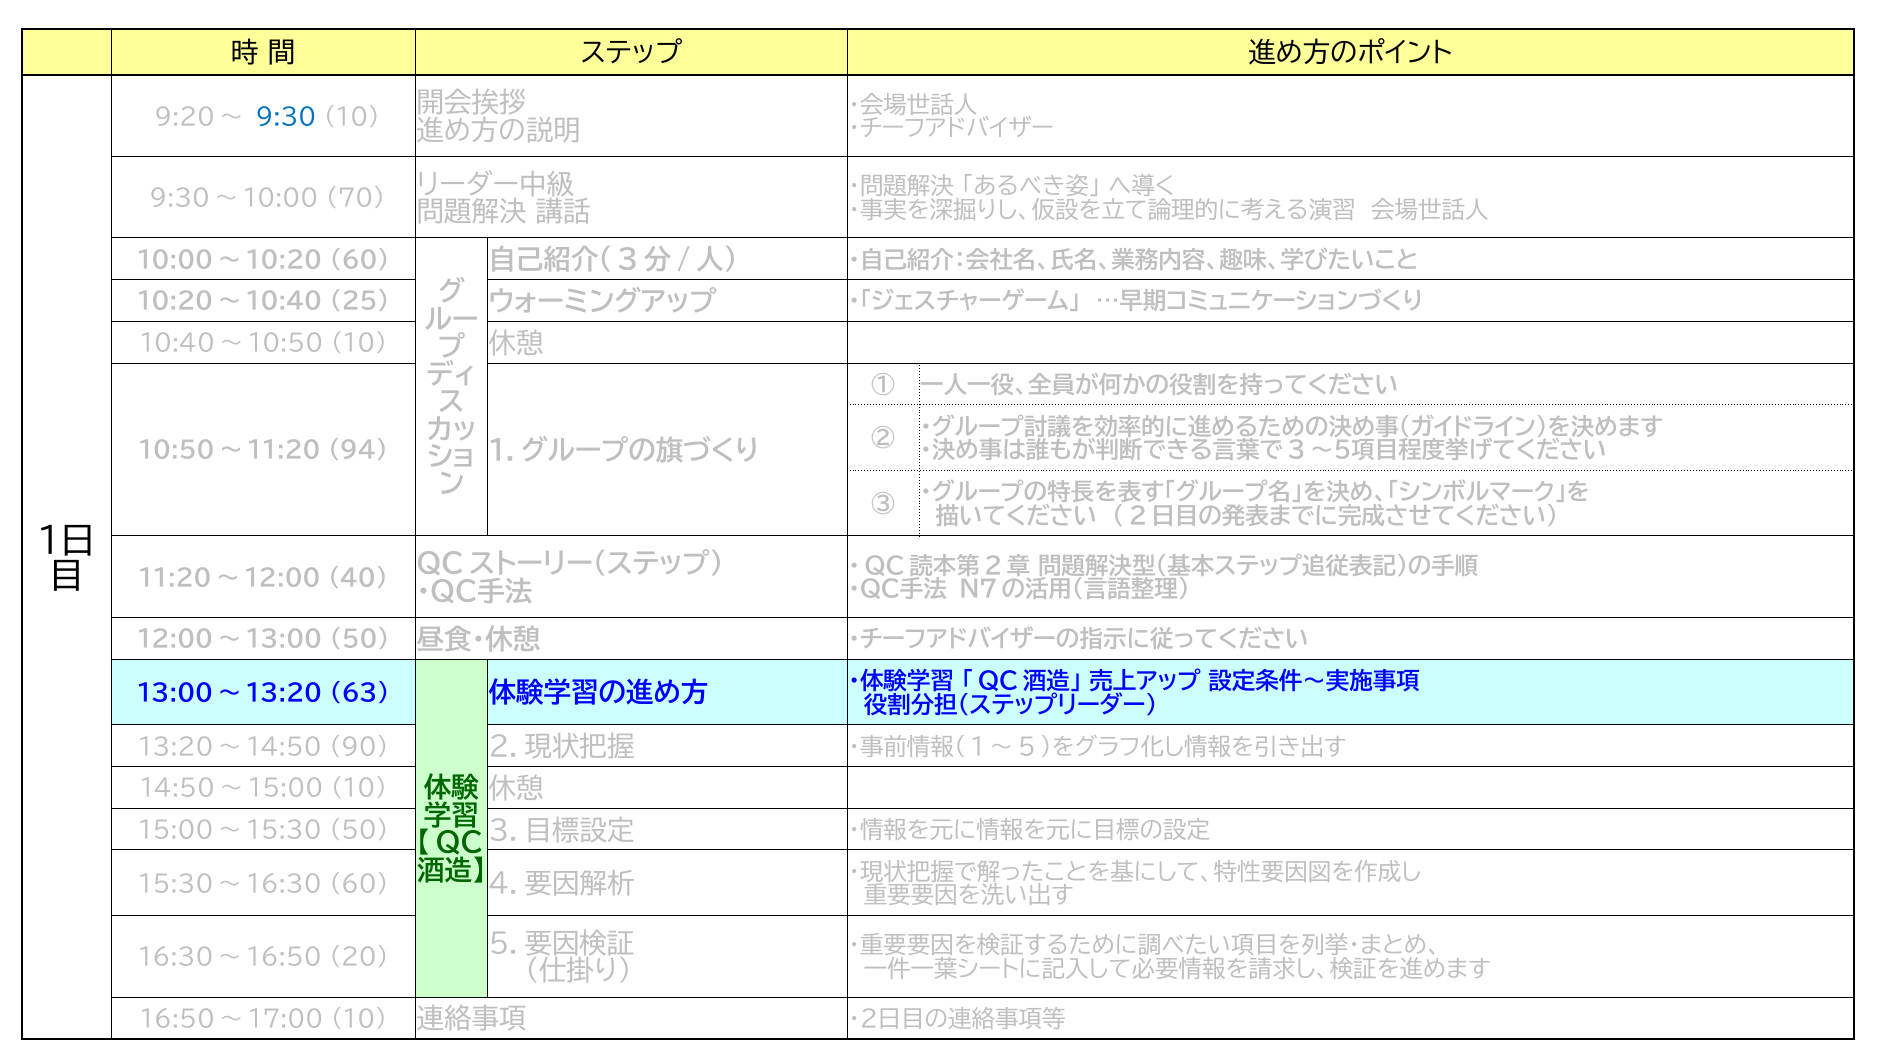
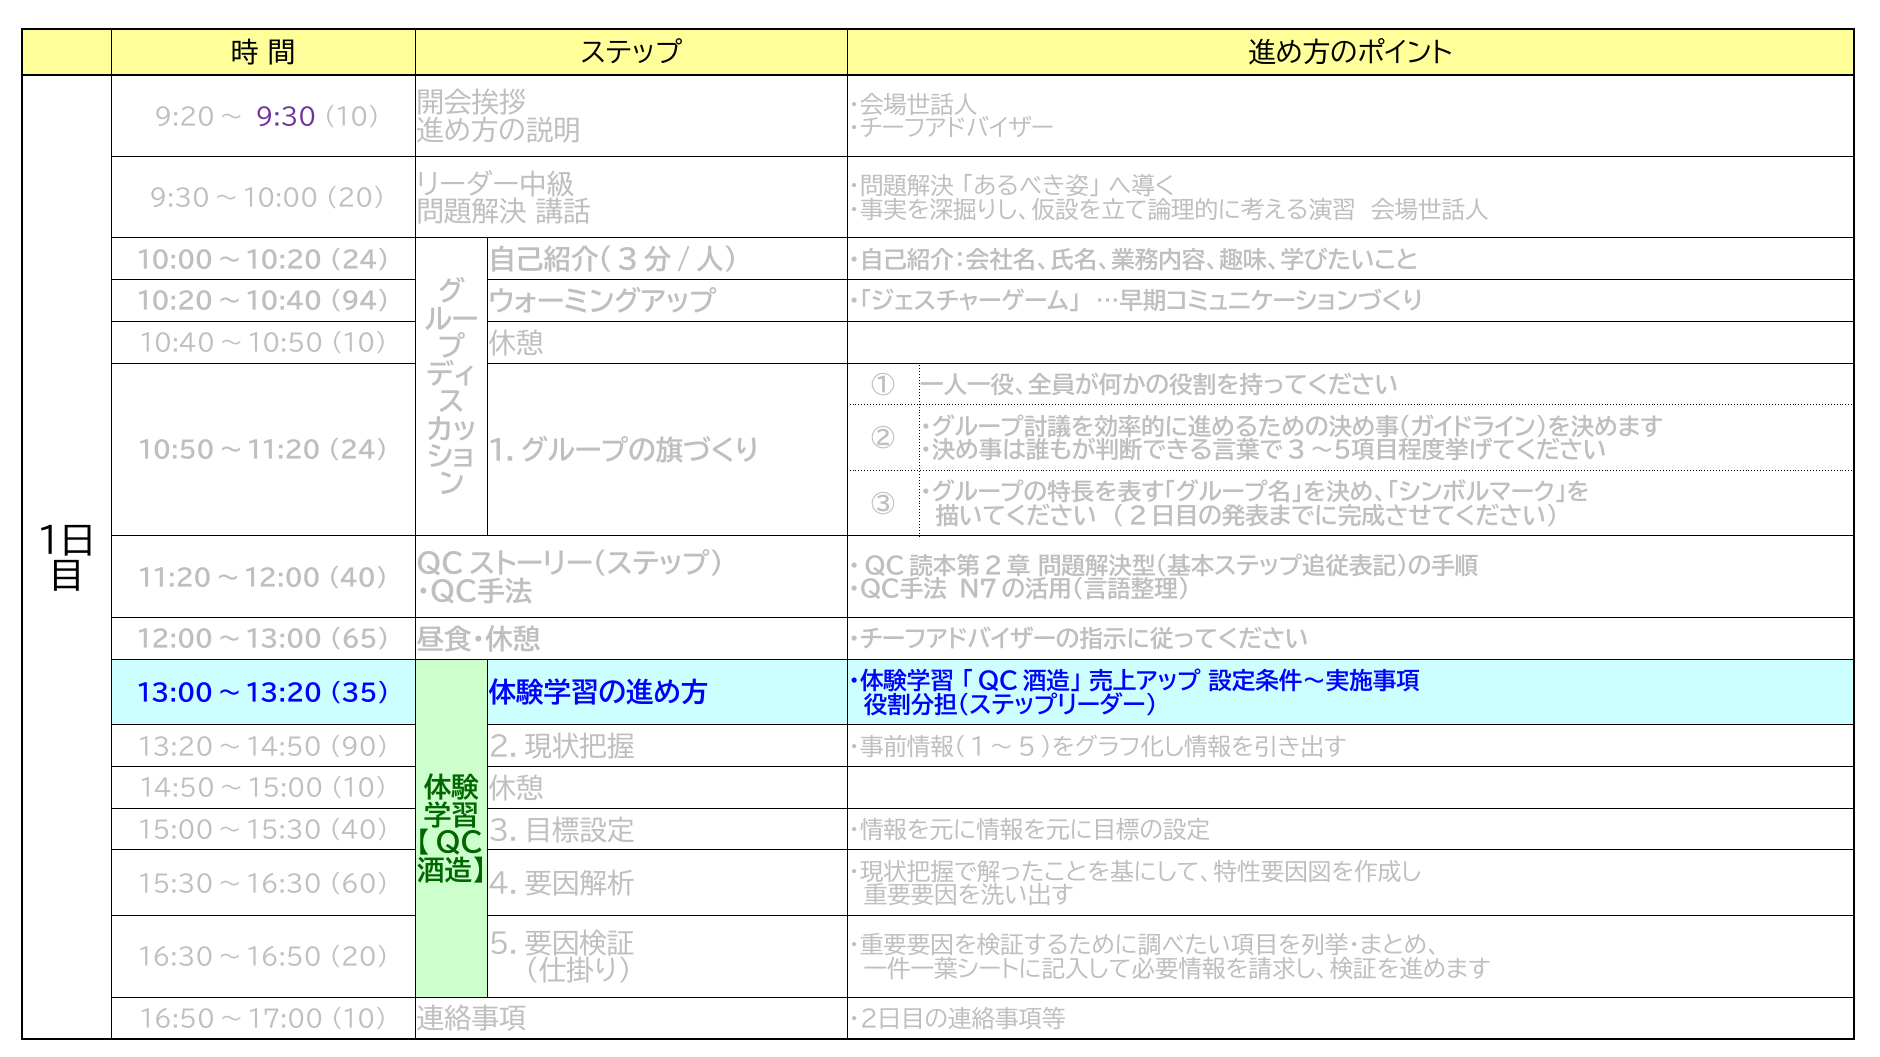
9:30 colour: blue -> purple
9:30～10:00 70: 70 -> 20
10:00～10:20 60: 60 -> 24
25: 25 -> 94
10:50～11:20 94: 94 -> 24
12:00～13:00 50: 50 -> 65
63: 63 -> 35
15:00～15:30 50: 50 -> 40
